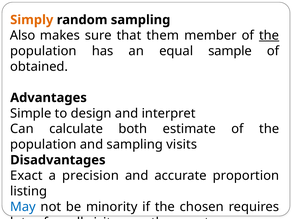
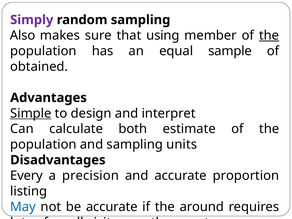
Simply colour: orange -> purple
them: them -> using
Simple underline: none -> present
sampling visits: visits -> units
Exact: Exact -> Every
be minority: minority -> accurate
chosen: chosen -> around
